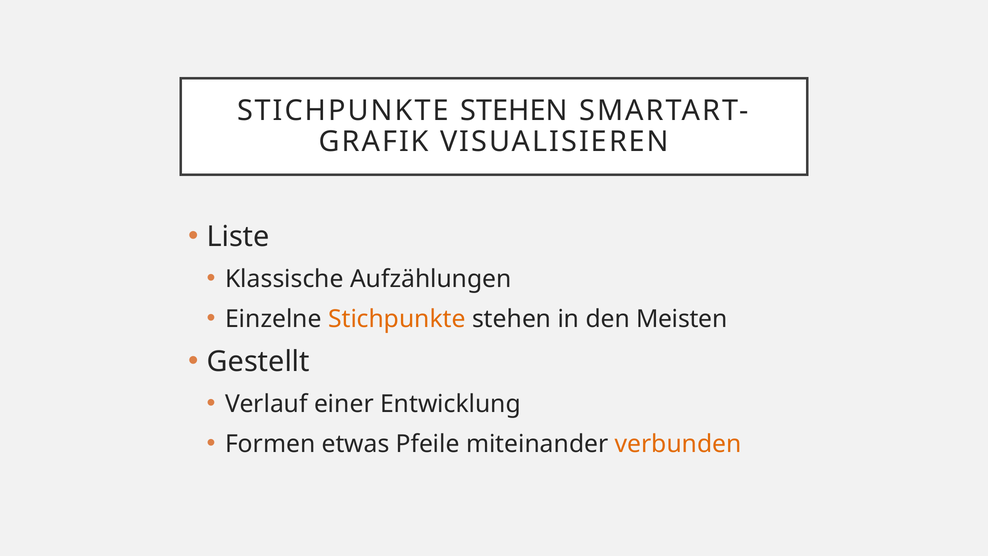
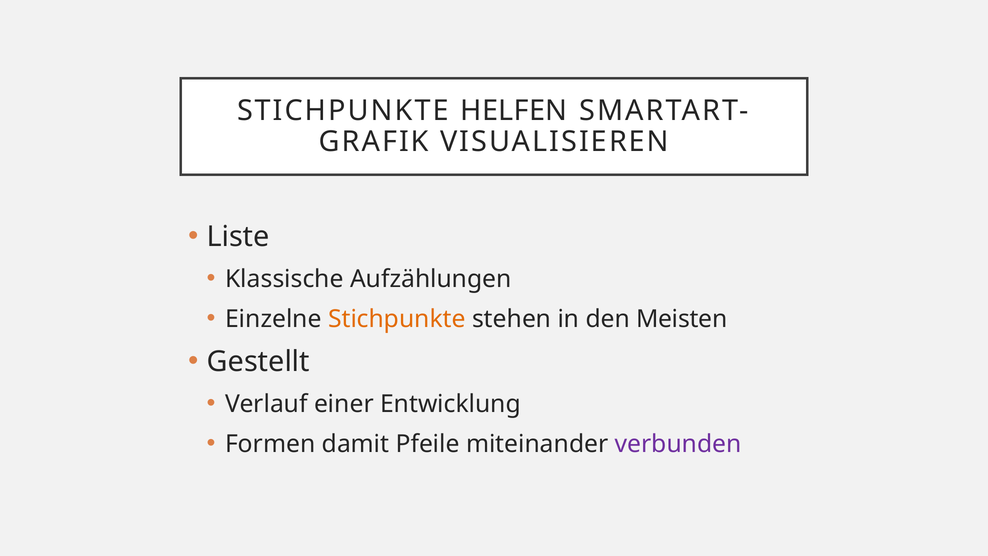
STEHEN at (514, 111): STEHEN -> HELFEN
etwas: etwas -> damit
verbunden colour: orange -> purple
